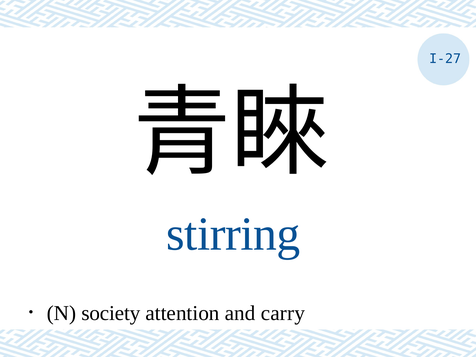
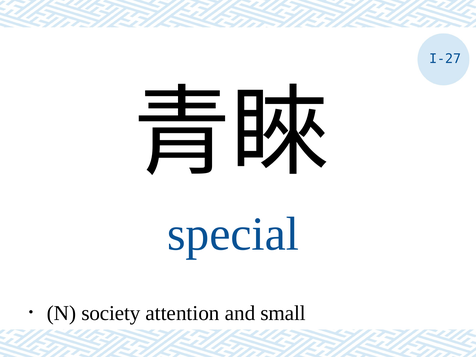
stirring: stirring -> special
carry: carry -> small
